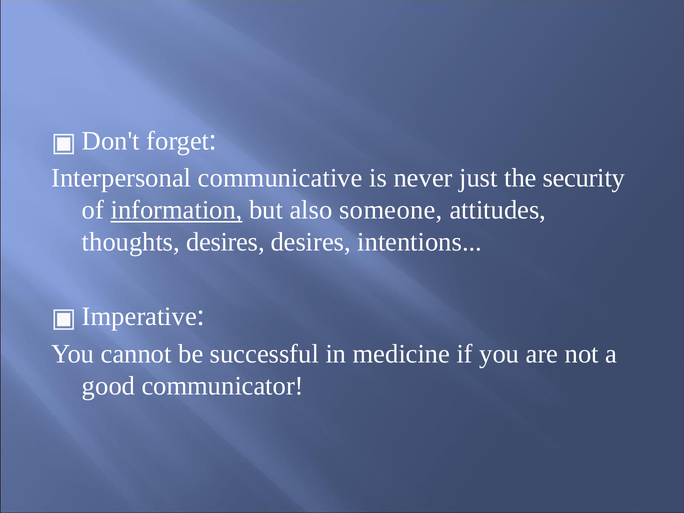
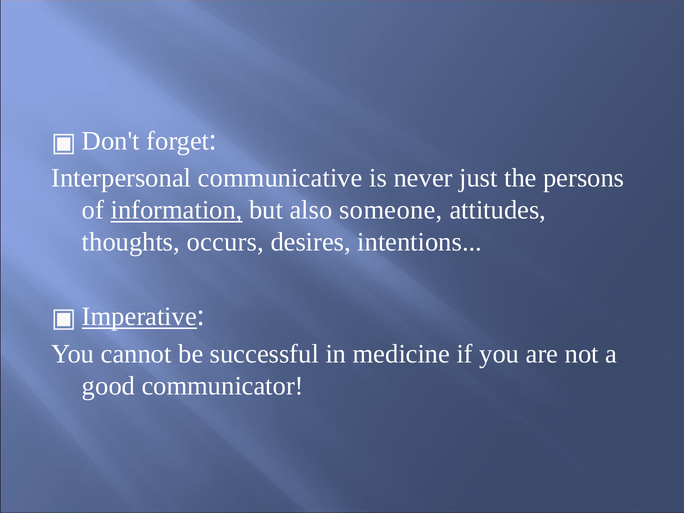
security: security -> persons
thoughts desires: desires -> occurs
Imperative underline: none -> present
